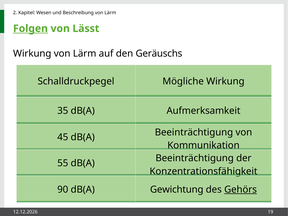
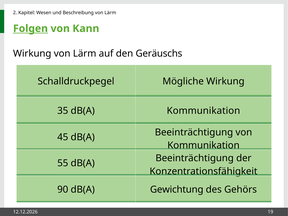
Lässt: Lässt -> Kann
dB(A Aufmerksamkeit: Aufmerksamkeit -> Kommunikation
Gehörs underline: present -> none
